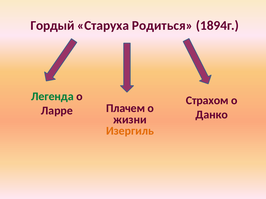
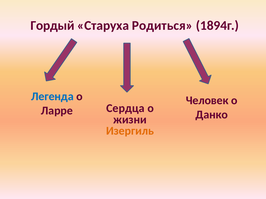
Легенда colour: green -> blue
Страхом: Страхом -> Человек
Плачем: Плачем -> Сердца
